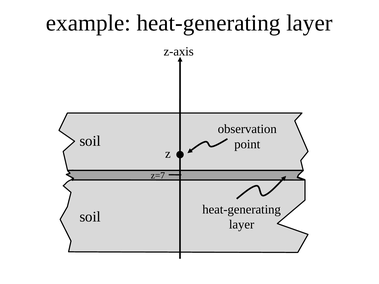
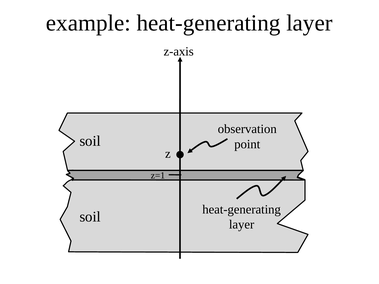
z=7: z=7 -> z=1
